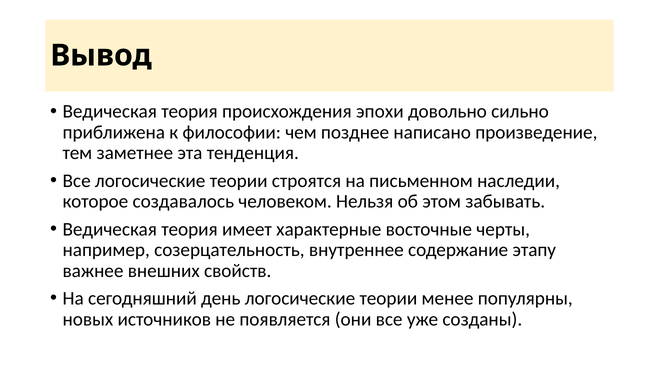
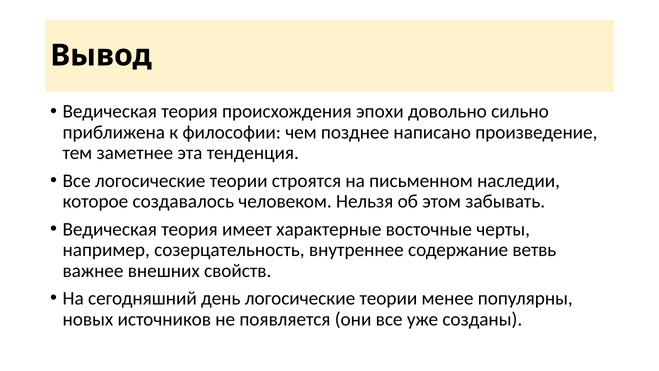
этапу: этапу -> ветвь
